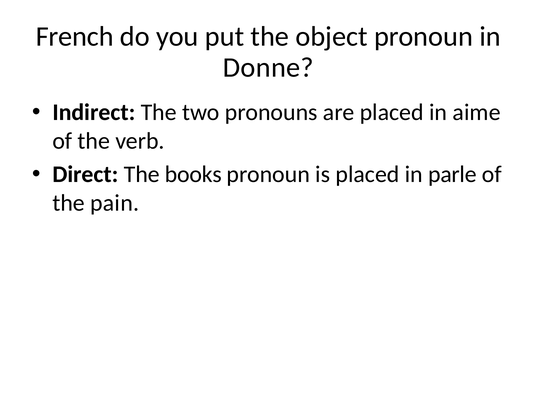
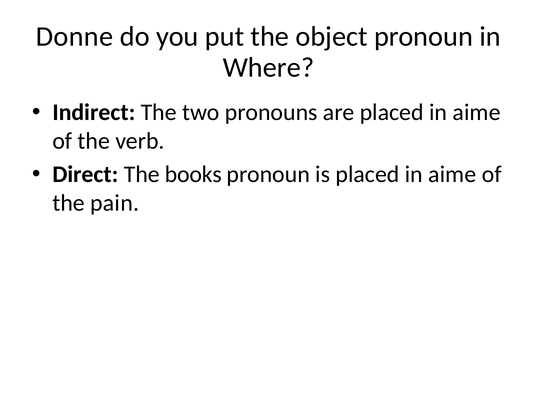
French: French -> Donne
Donne: Donne -> Where
is placed in parle: parle -> aime
